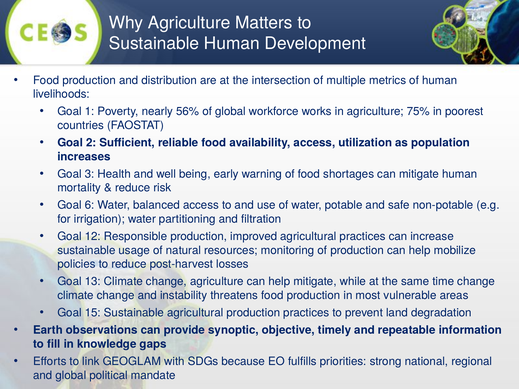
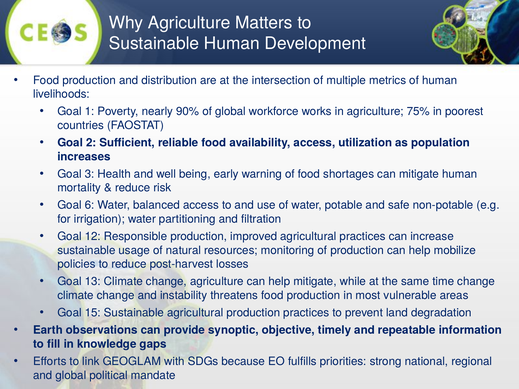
56%: 56% -> 90%
